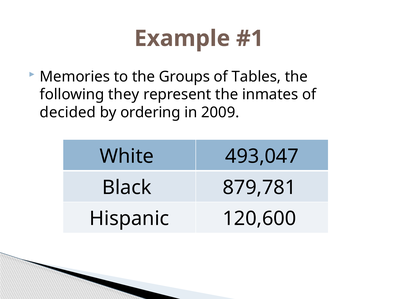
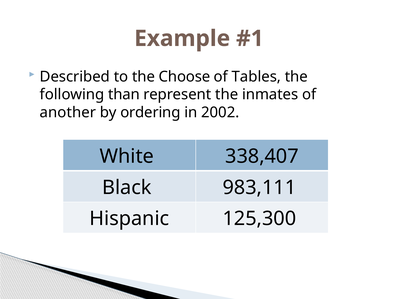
Memories: Memories -> Described
Groups: Groups -> Choose
they: they -> than
decided: decided -> another
2009: 2009 -> 2002
493,047: 493,047 -> 338,407
879,781: 879,781 -> 983,111
120,600: 120,600 -> 125,300
